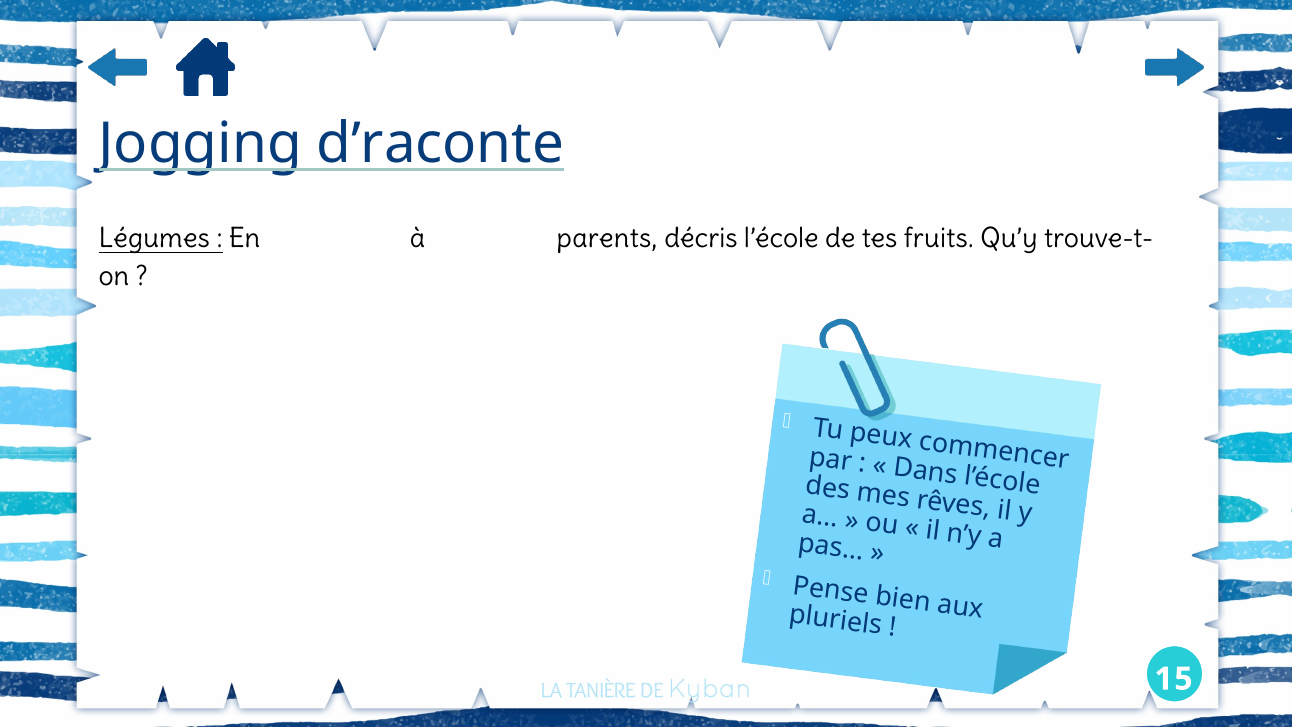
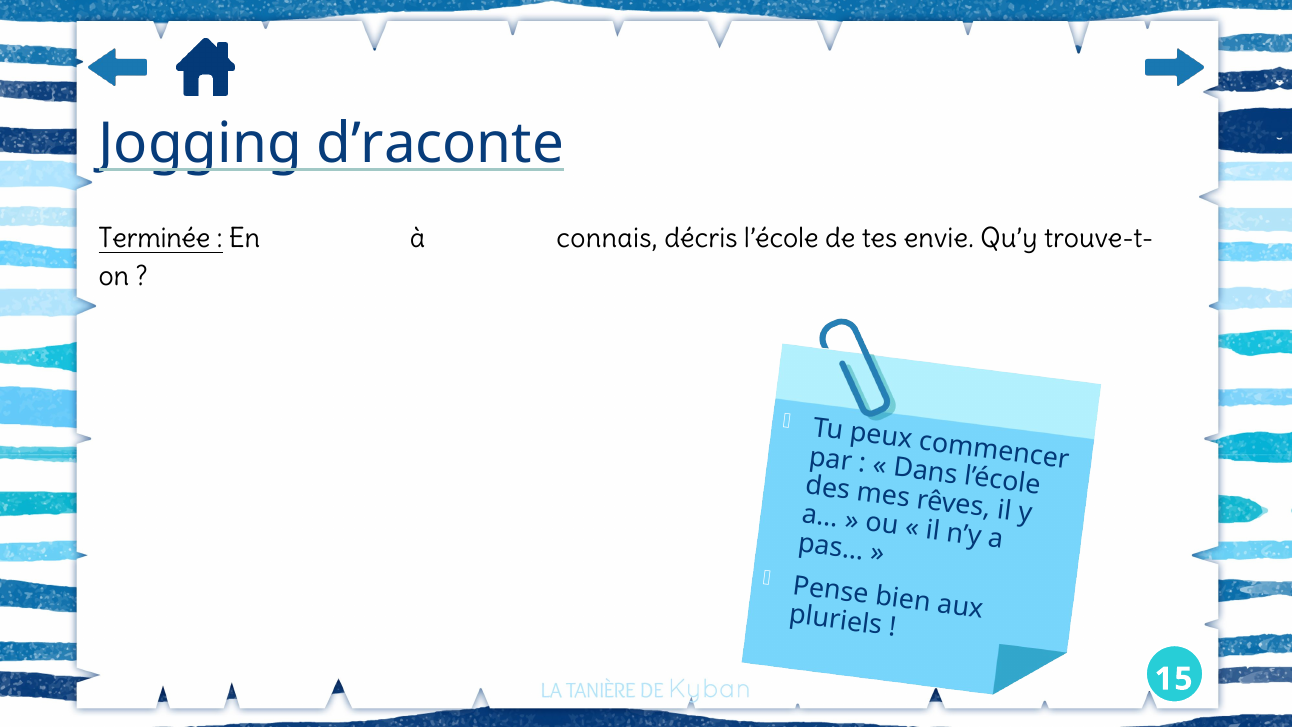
Légumes: Légumes -> Terminée
parents: parents -> connais
fruits: fruits -> envie
